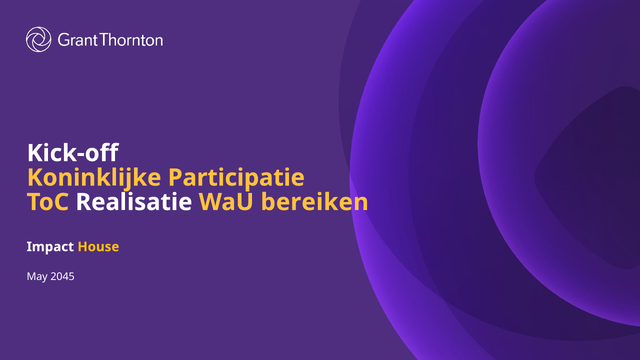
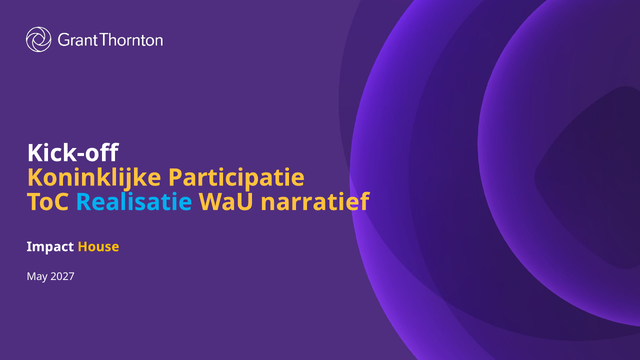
Realisatie colour: white -> light blue
bereiken: bereiken -> narratief
2045: 2045 -> 2027
